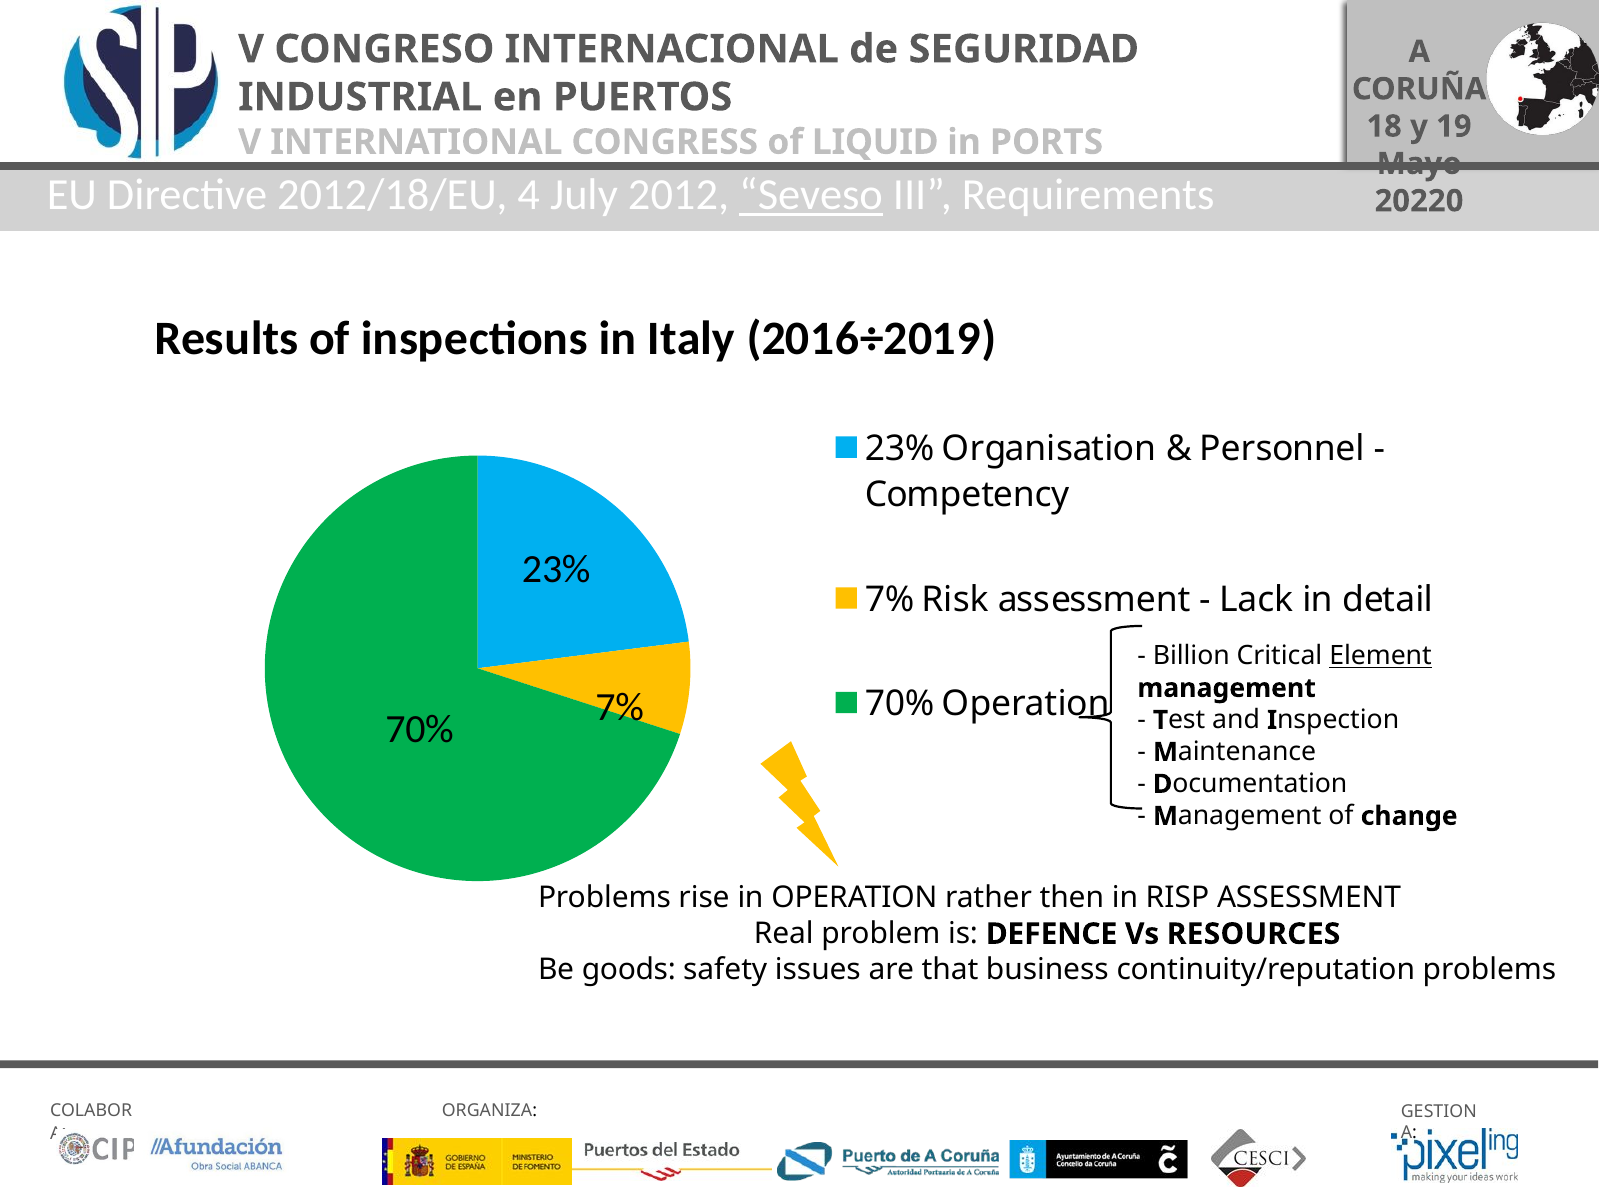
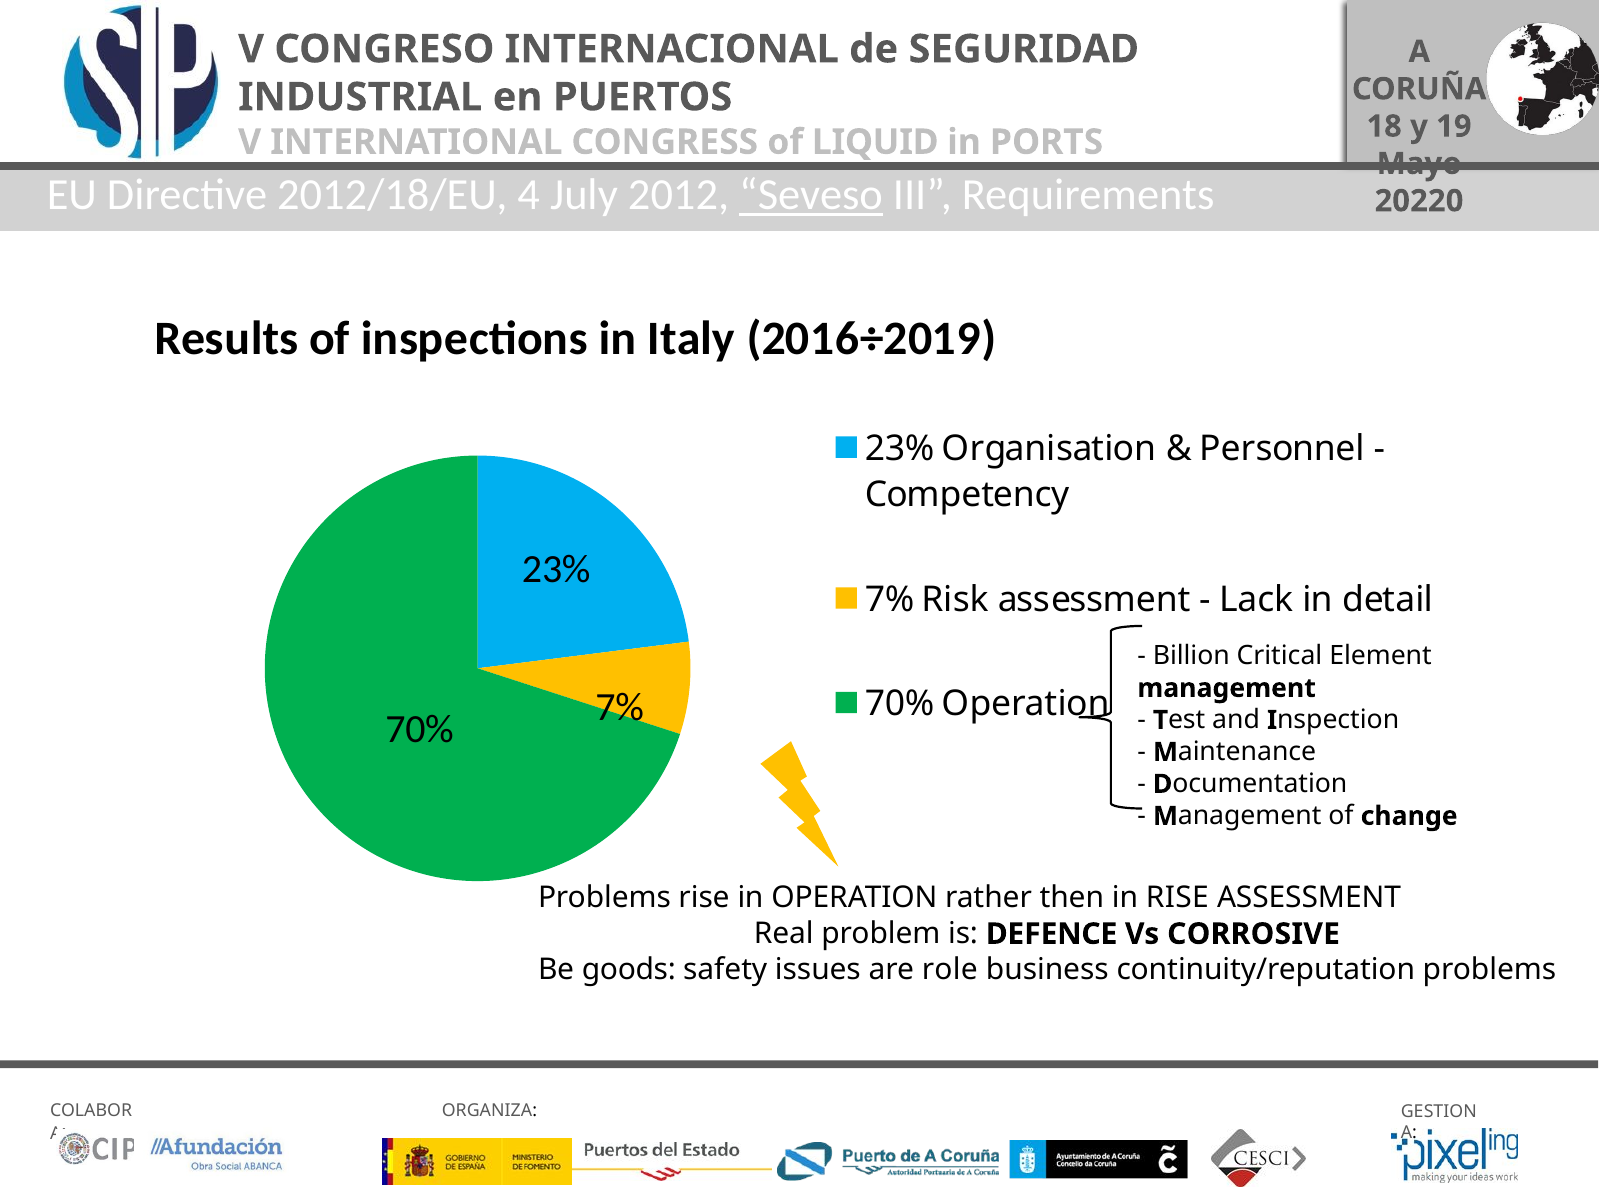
Element underline: present -> none
in RISP: RISP -> RISE
RESOURCES: RESOURCES -> CORROSIVE
that: that -> role
